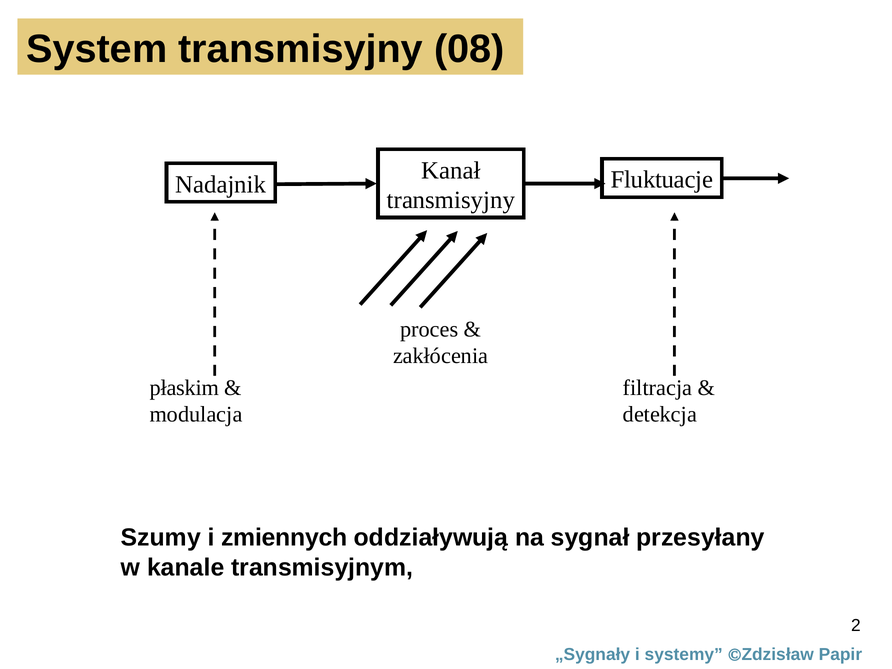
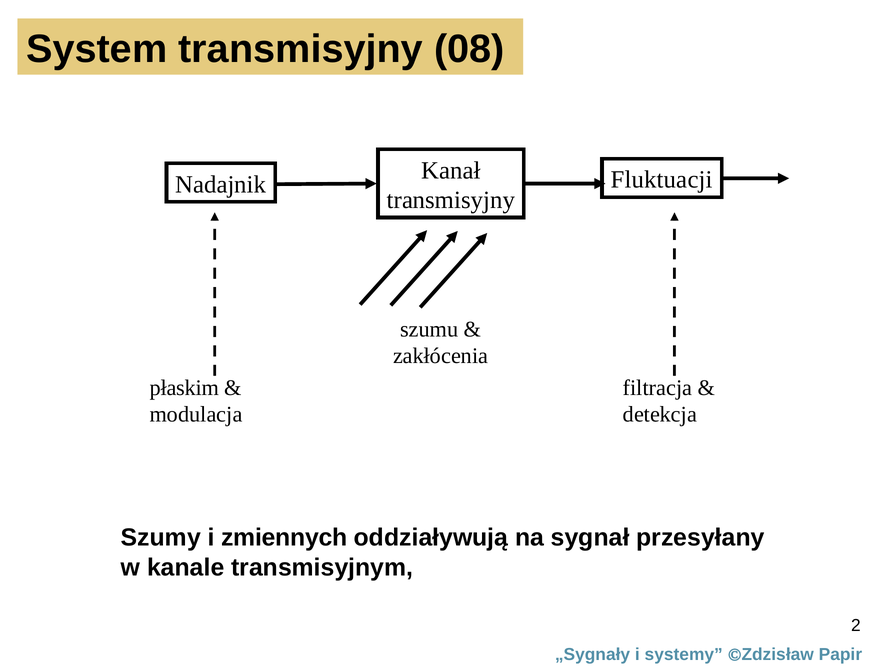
Fluktuacje: Fluktuacje -> Fluktuacji
proces: proces -> szumu
